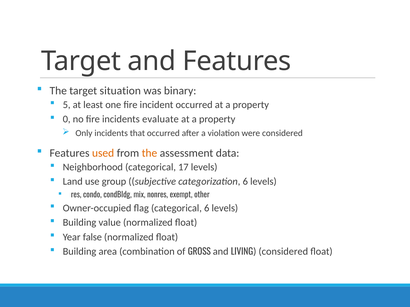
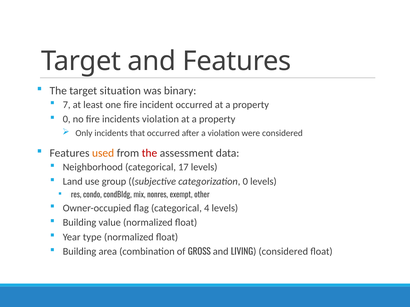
5: 5 -> 7
incidents evaluate: evaluate -> violation
the at (149, 153) colour: orange -> red
categorization 6: 6 -> 0
categorical 6: 6 -> 4
false: false -> type
